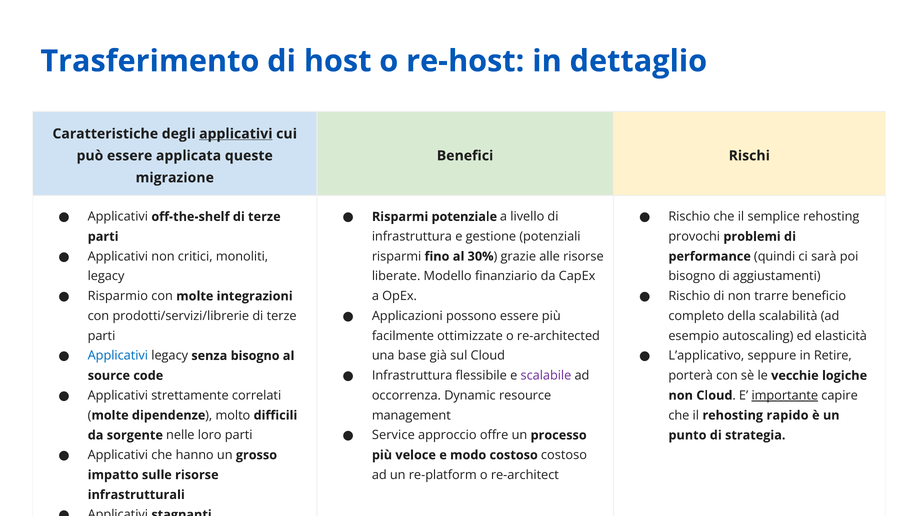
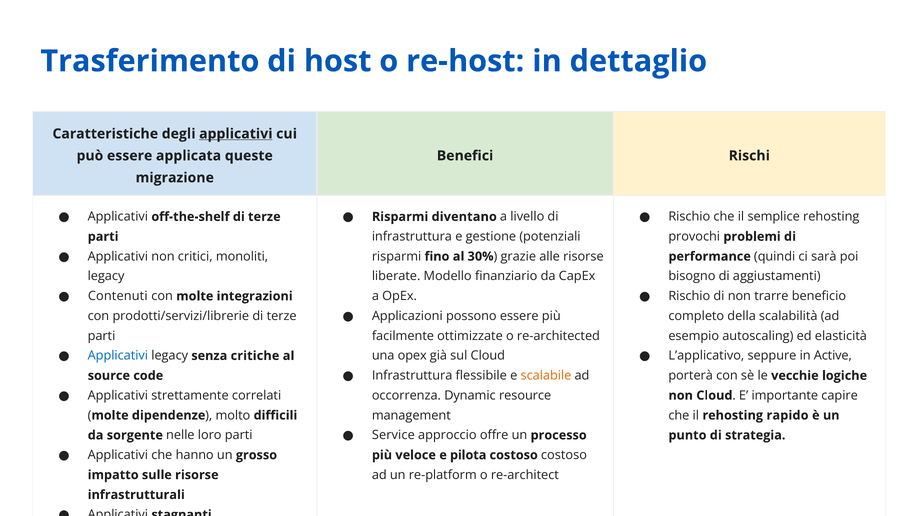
potenziale: potenziale -> diventano
Risparmio: Risparmio -> Contenuti
senza bisogno: bisogno -> critiche
Retire: Retire -> Active
una base: base -> opex
scalabile colour: purple -> orange
importante underline: present -> none
modo: modo -> pilota
